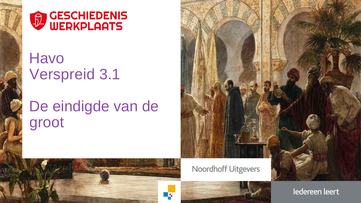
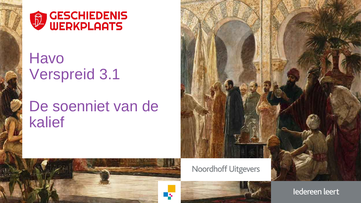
eindigde: eindigde -> soenniet
groot: groot -> kalief
